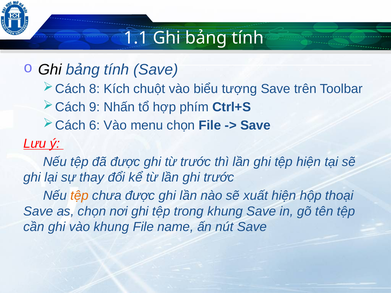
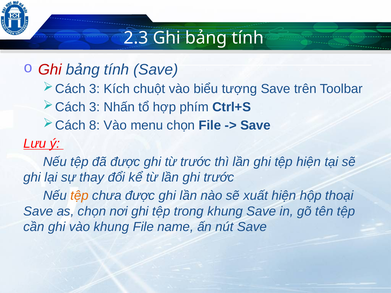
1.1: 1.1 -> 2.3
Ghi at (50, 70) colour: black -> red
8 at (95, 89): 8 -> 3
9 at (95, 107): 9 -> 3
6: 6 -> 8
